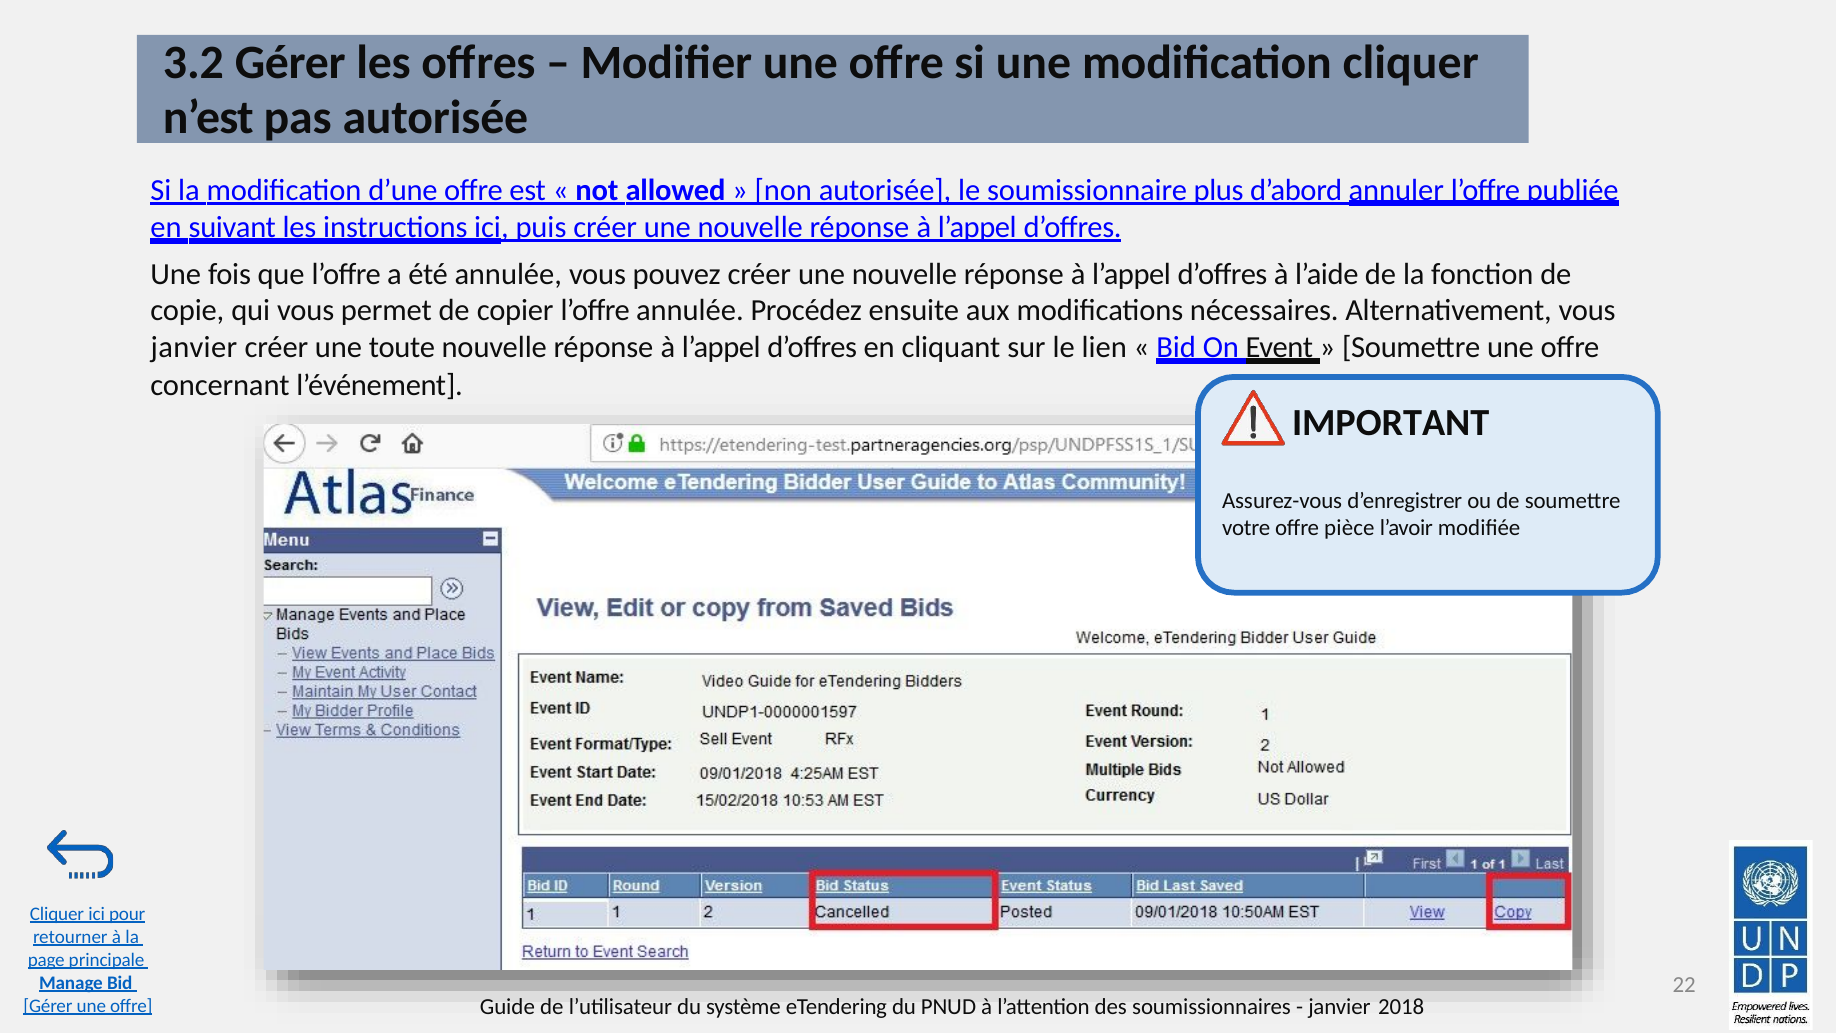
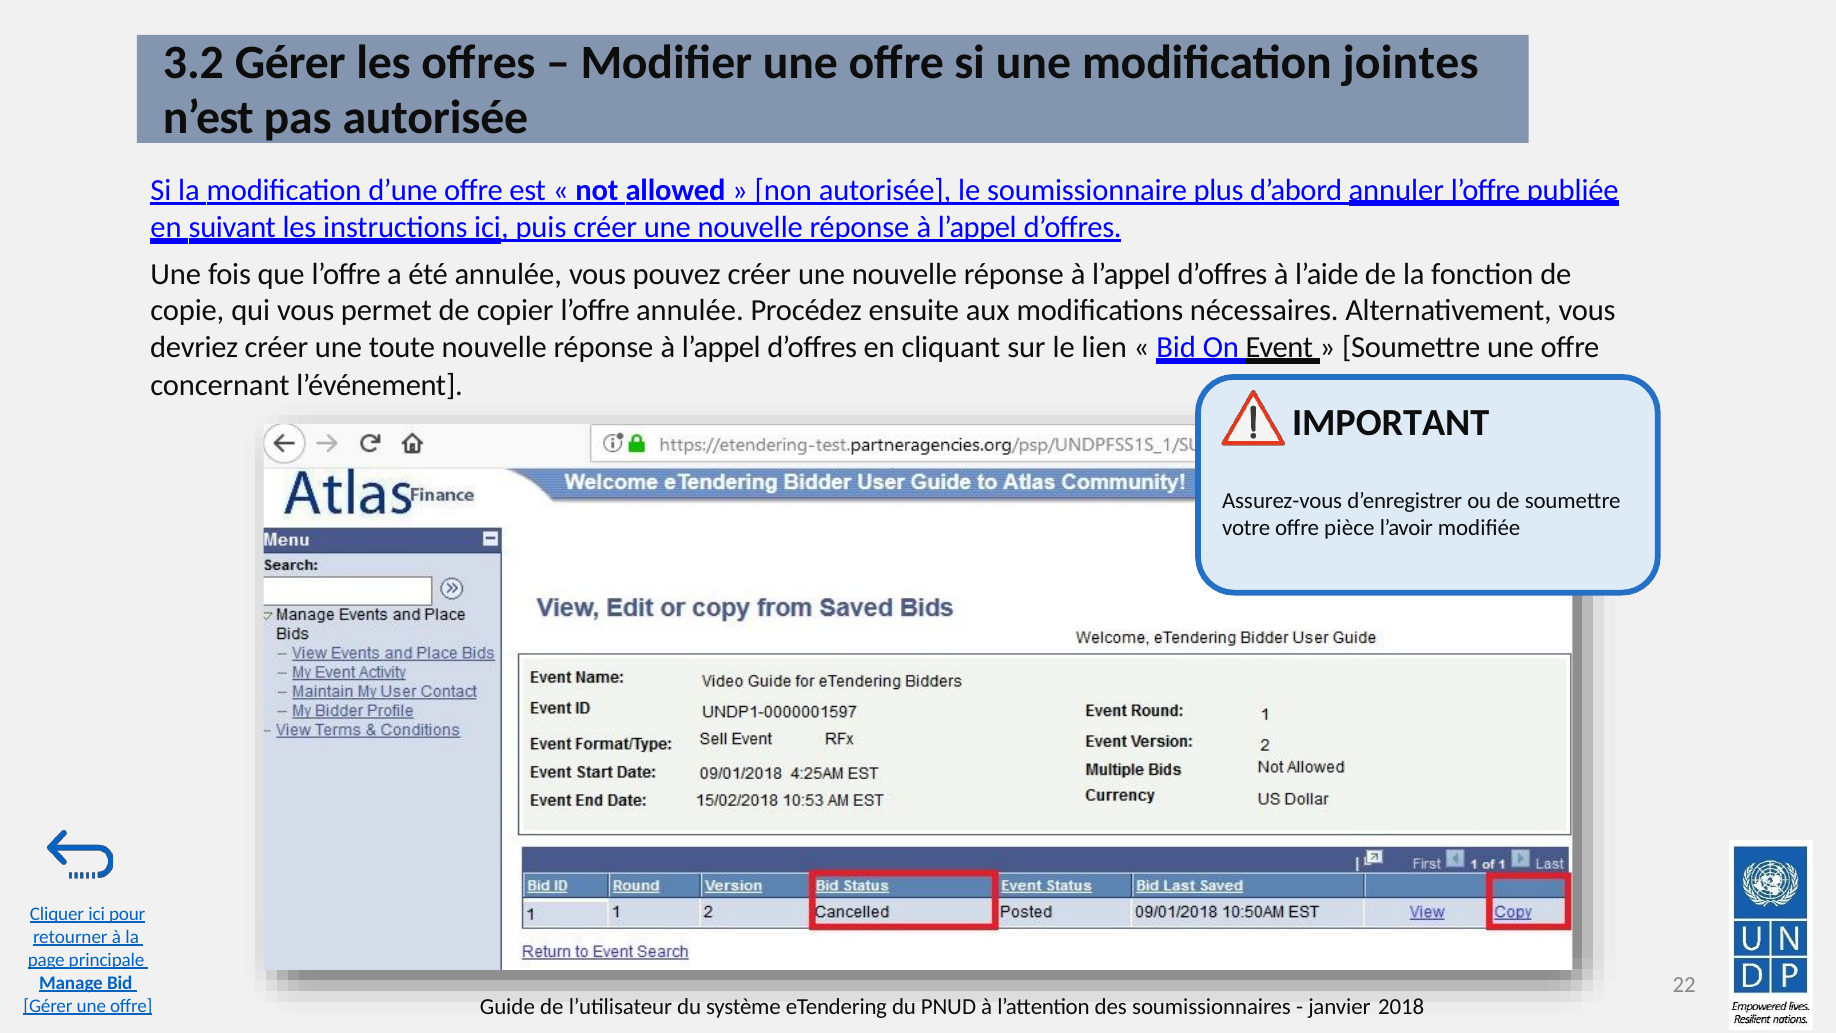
modification cliquer: cliquer -> jointes
janvier at (194, 347): janvier -> devriez
